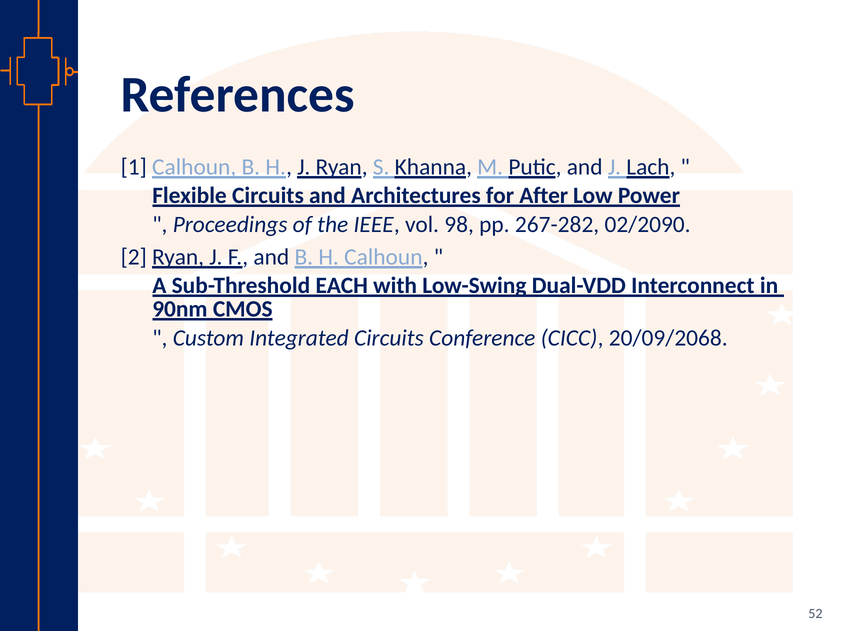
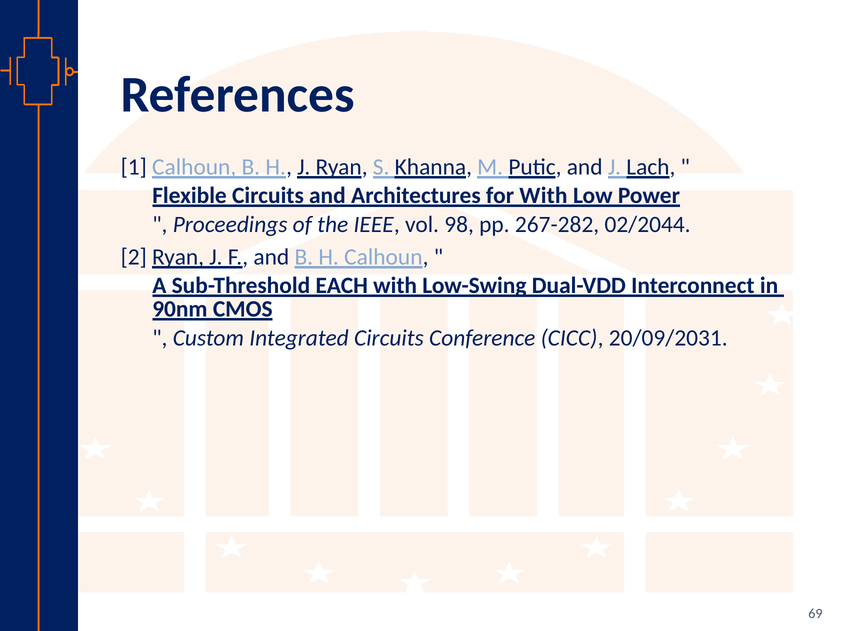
for After: After -> With
02/2090: 02/2090 -> 02/2044
20/09/2068: 20/09/2068 -> 20/09/2031
52: 52 -> 69
